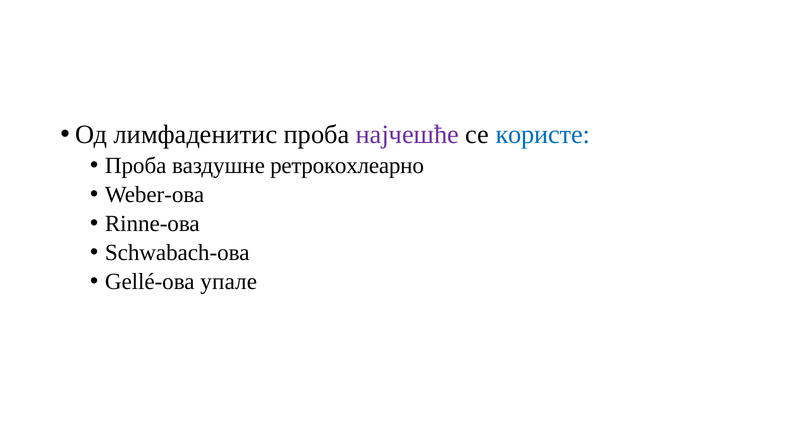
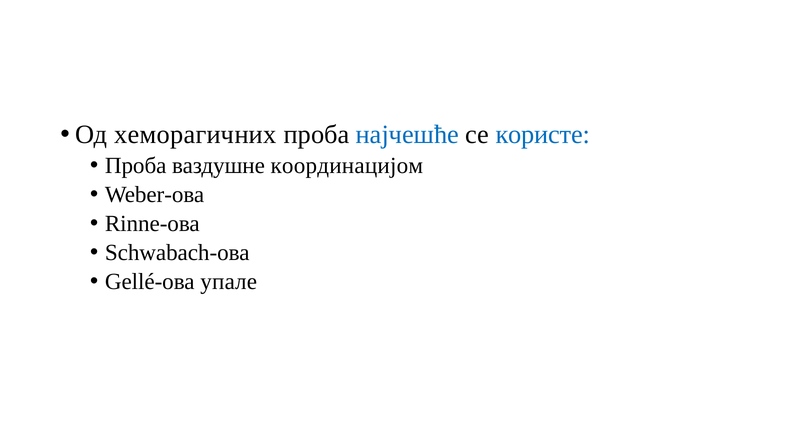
лимфаденитис: лимфаденитис -> хеморагичних
најчешће colour: purple -> blue
ретрокохлеарно: ретрокохлеарно -> координацијом
